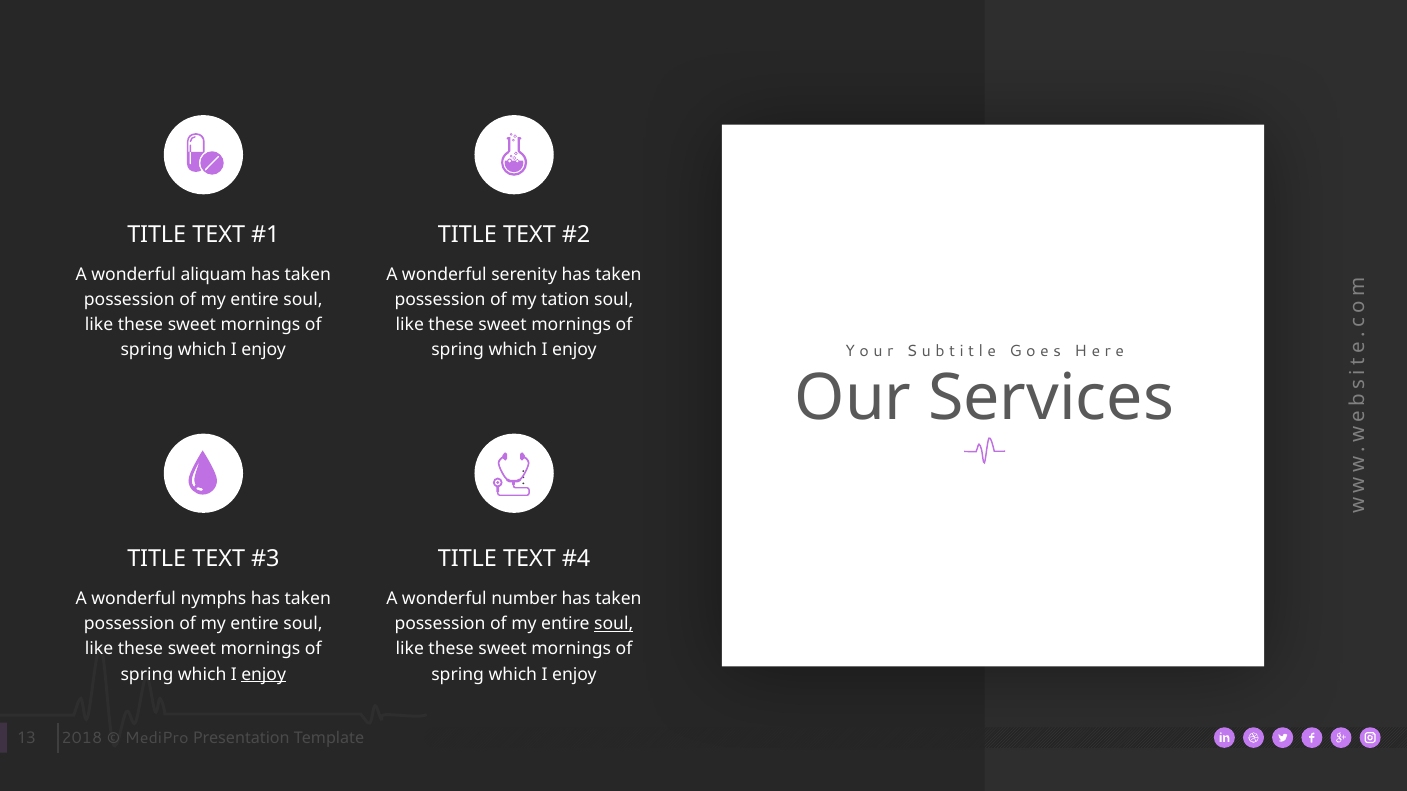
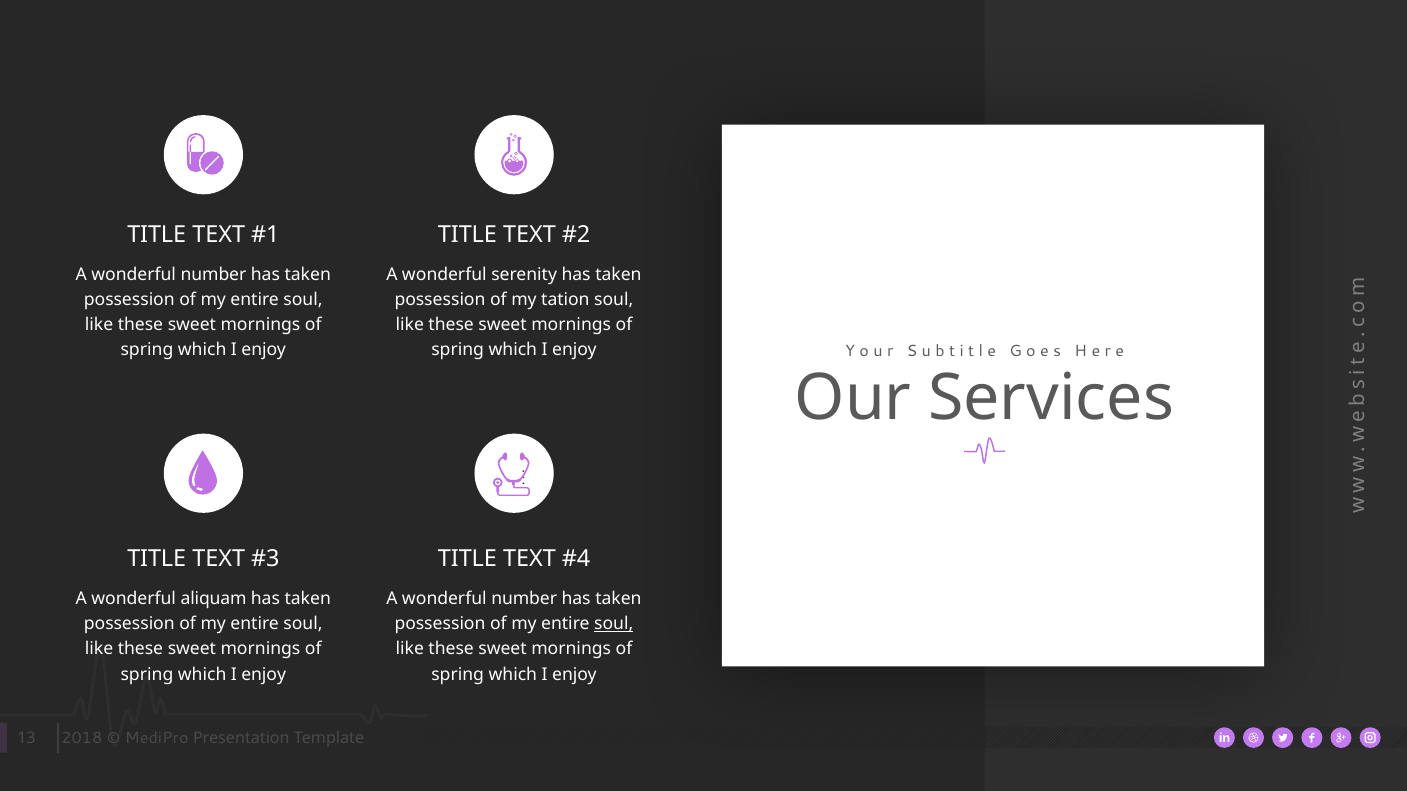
aliquam at (214, 274): aliquam -> number
nymphs: nymphs -> aliquam
enjoy at (264, 675) underline: present -> none
